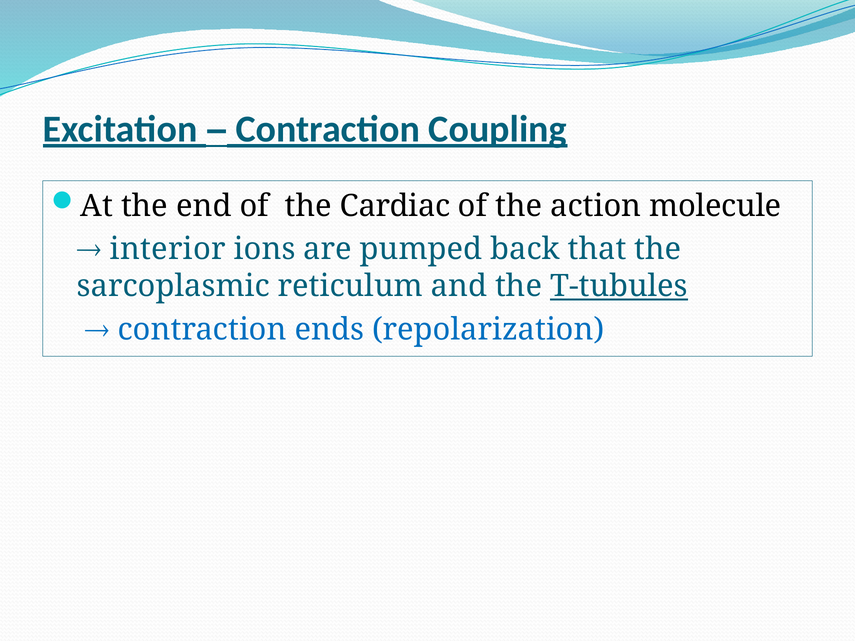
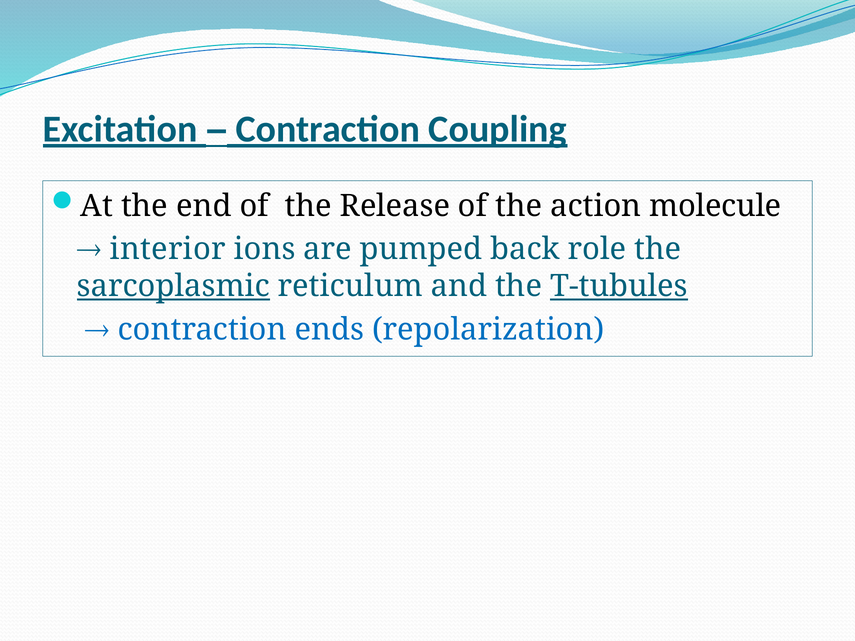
Cardiac: Cardiac -> Release
that: that -> role
sarcoplasmic underline: none -> present
